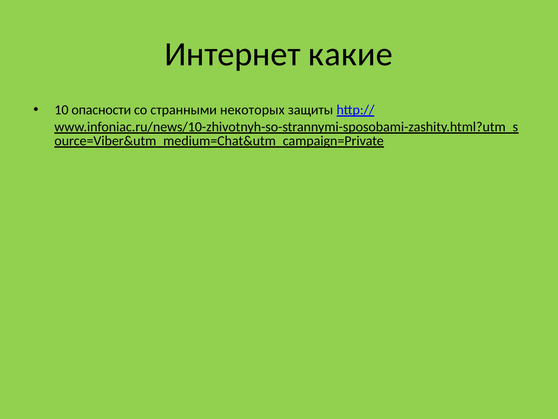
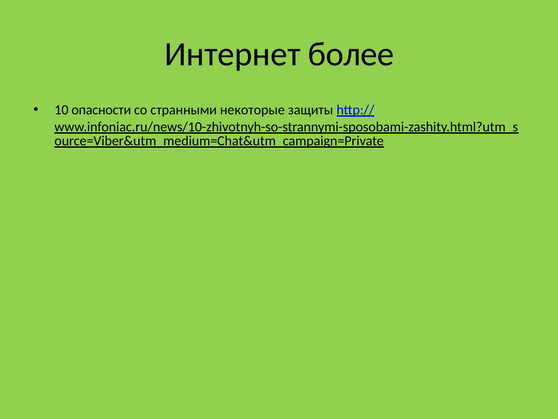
какие: какие -> более
некоторых: некоторых -> некоторые
